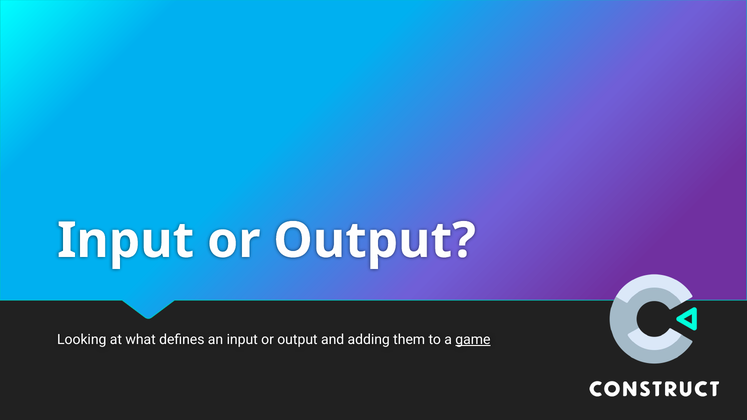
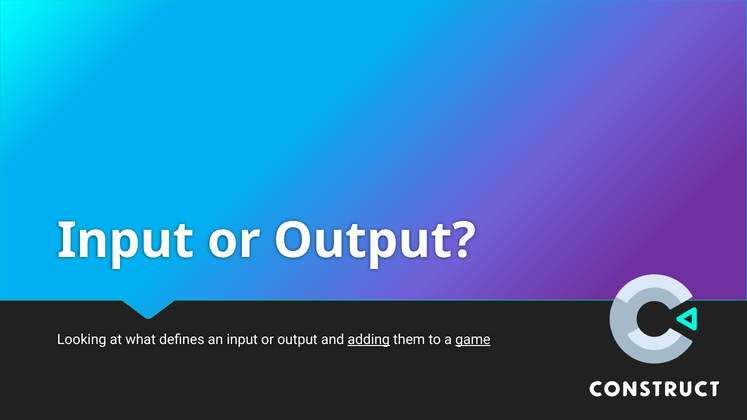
adding underline: none -> present
